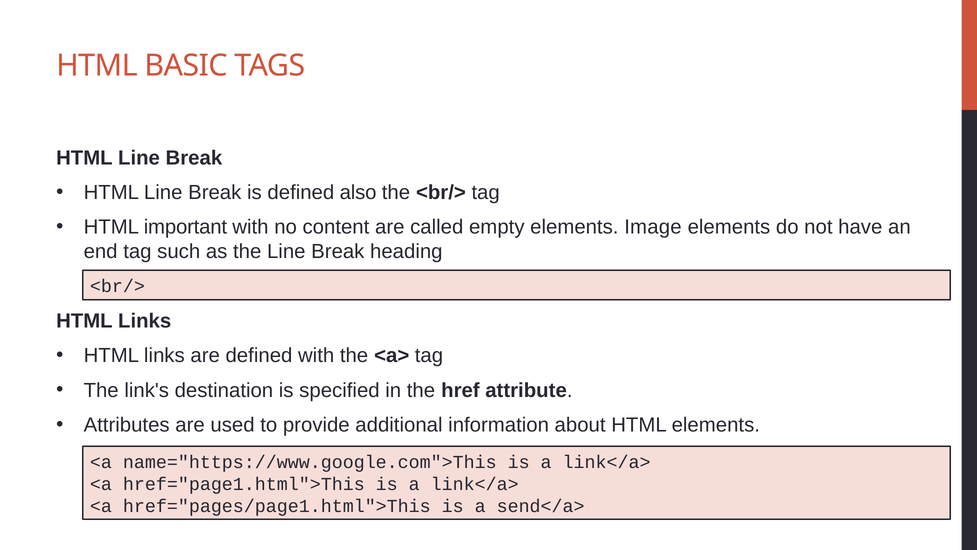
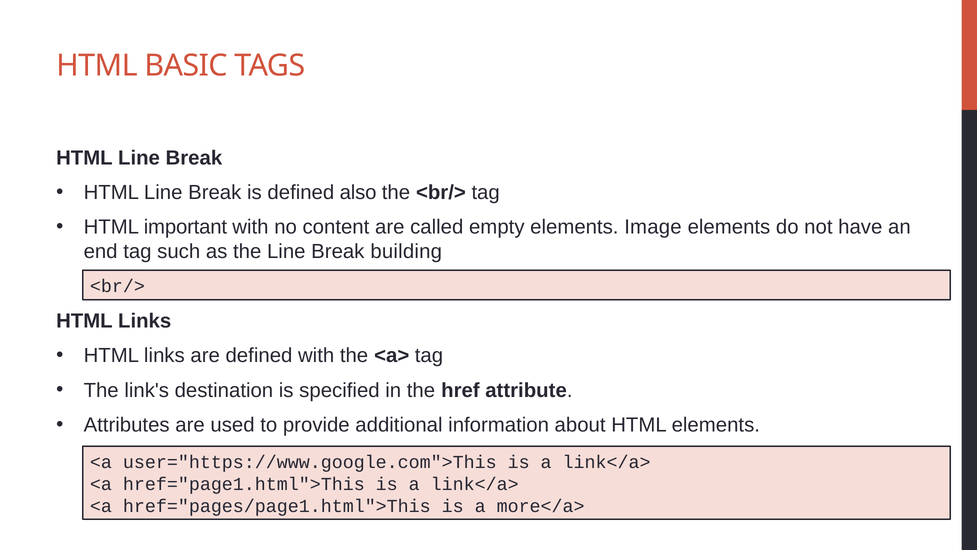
heading: heading -> building
name="https://www.google.com">This: name="https://www.google.com">This -> user="https://www.google.com">This
send</a>: send</a> -> more</a>
